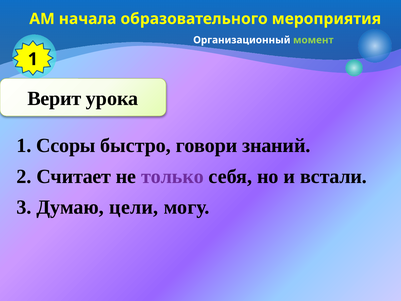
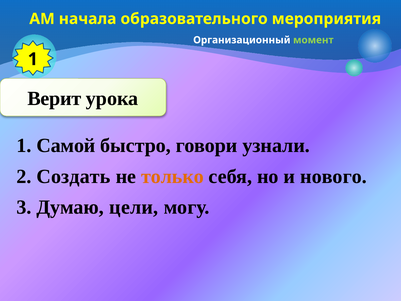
Ссоры: Ссоры -> Самой
знаний: знаний -> узнали
Считает: Считает -> Создать
только colour: purple -> orange
встали: встали -> нового
